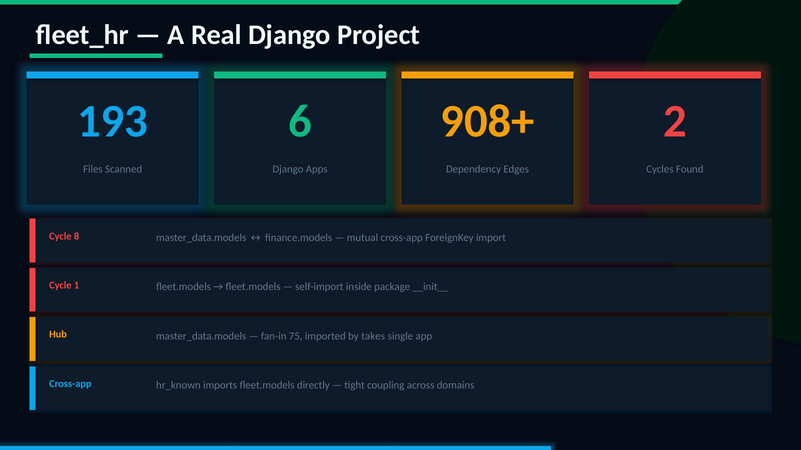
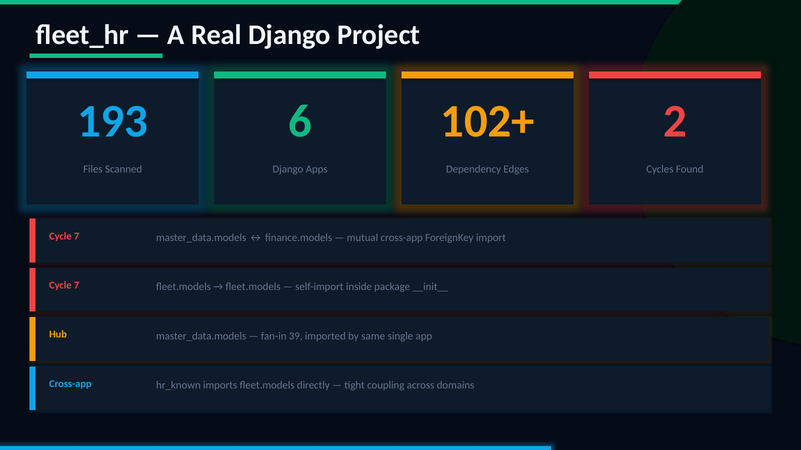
908+: 908+ -> 102+
8 at (77, 236): 8 -> 7
1 at (77, 286): 1 -> 7
75: 75 -> 39
takes: takes -> same
